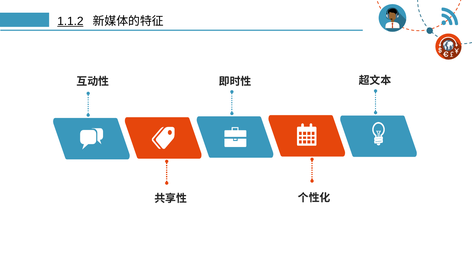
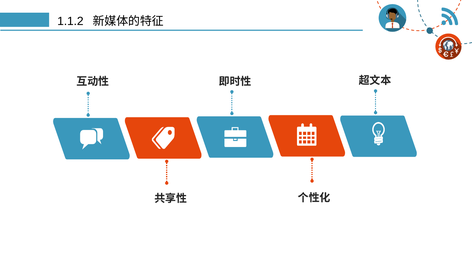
1.1.2 underline: present -> none
